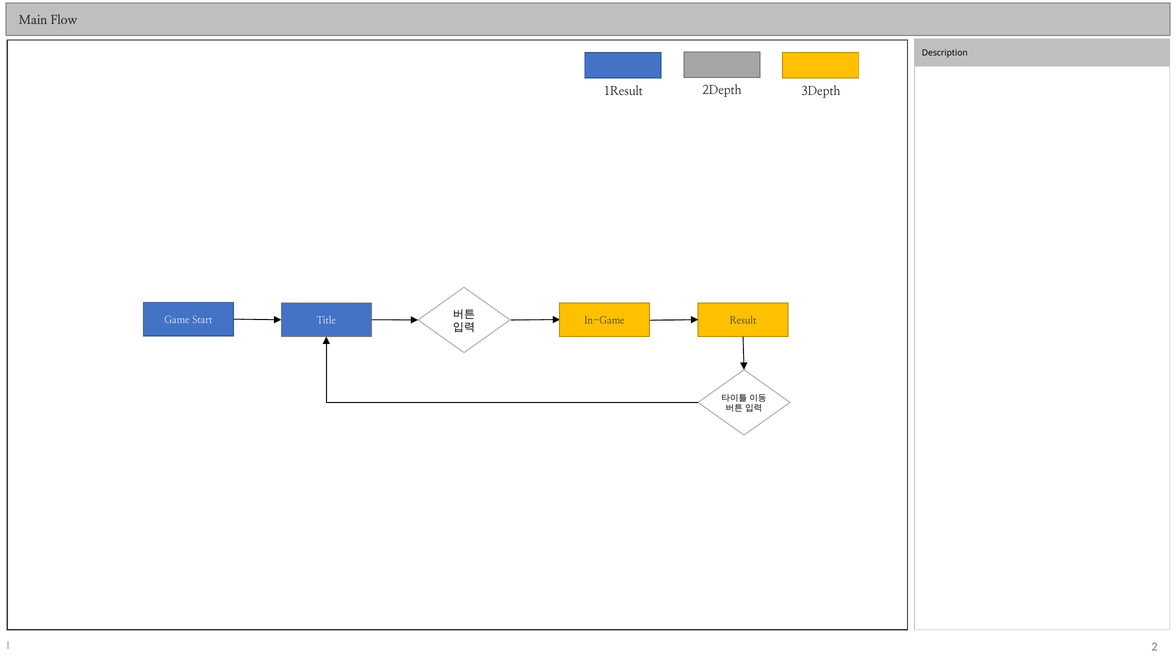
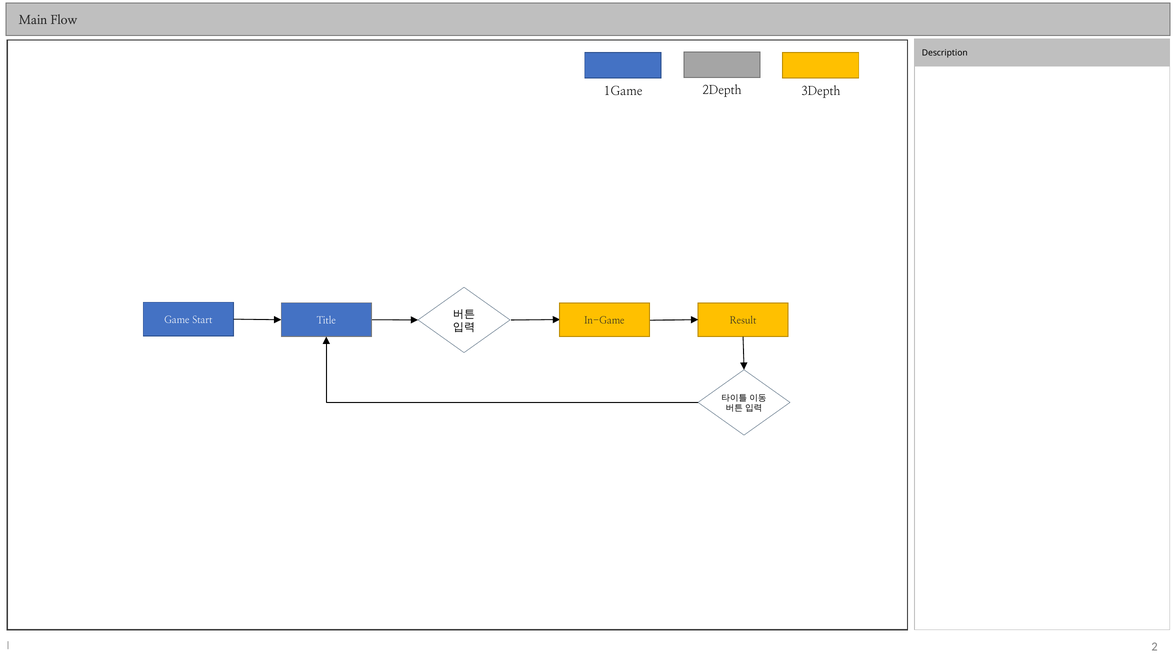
1Result: 1Result -> 1Game
